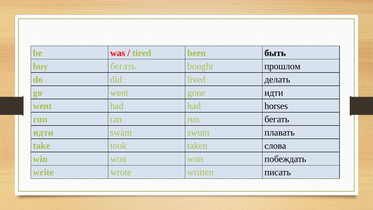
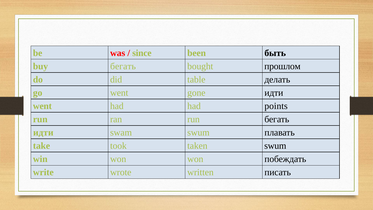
tired: tired -> since
lived: lived -> table
horses: horses -> points
taken слова: слова -> swum
